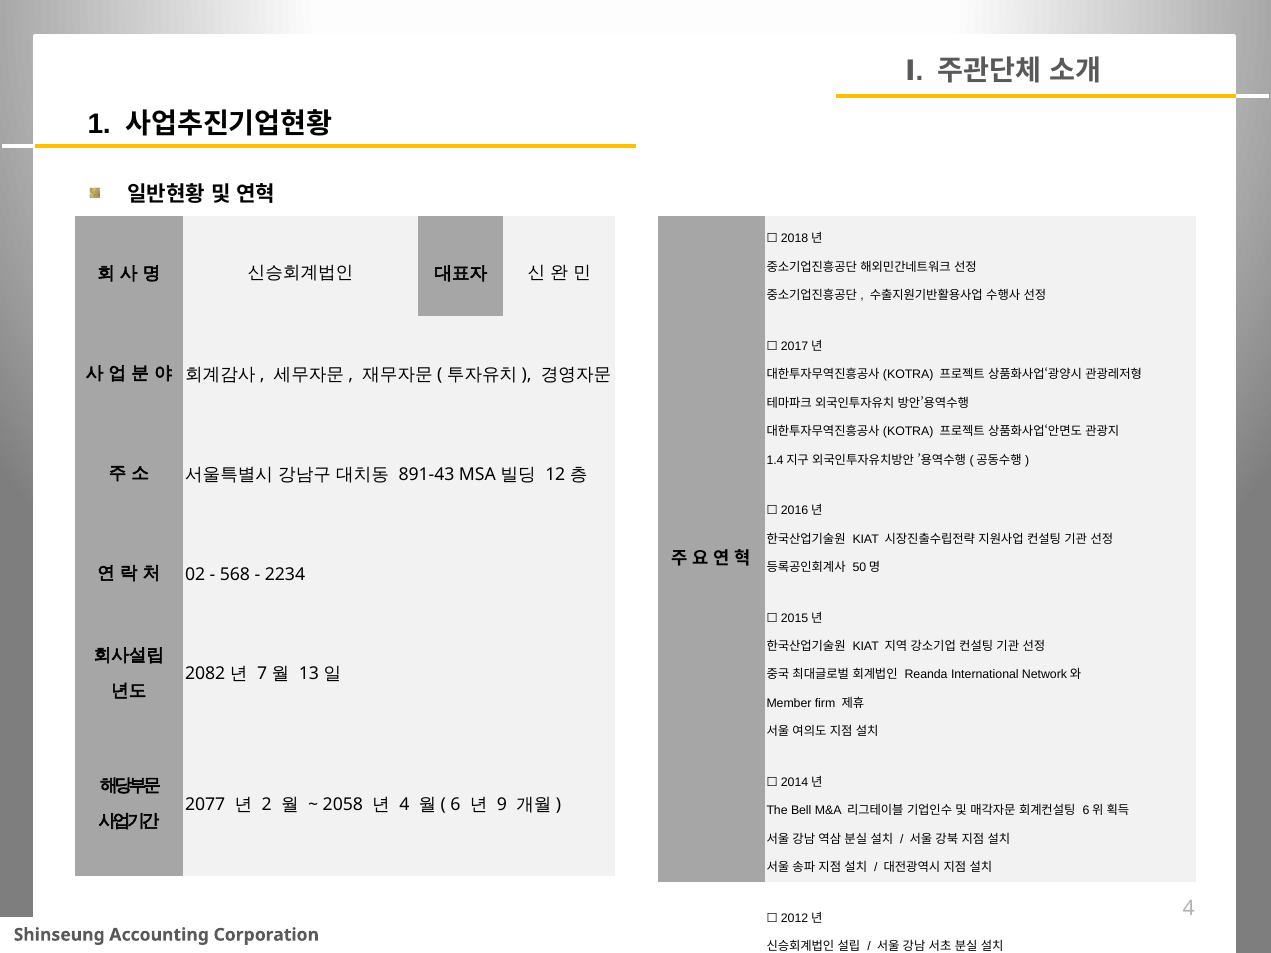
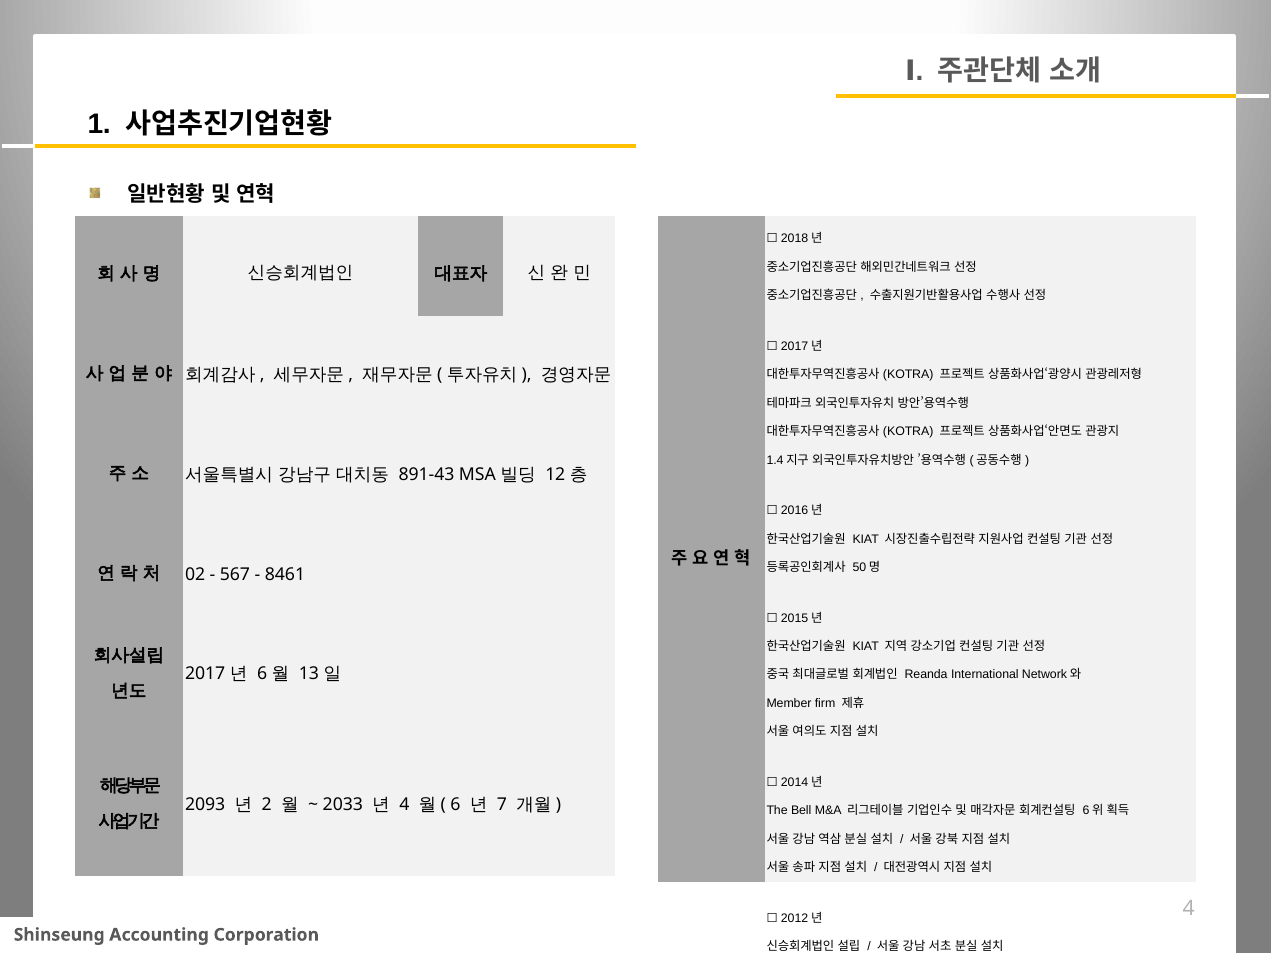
568: 568 -> 567
2234: 2234 -> 8461
2082: 2082 -> 2017
7 at (262, 674): 7 -> 6
2077: 2077 -> 2093
2058: 2058 -> 2033
9: 9 -> 7
